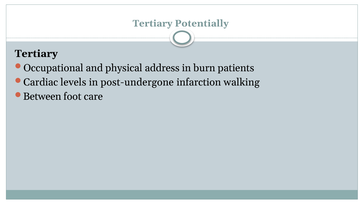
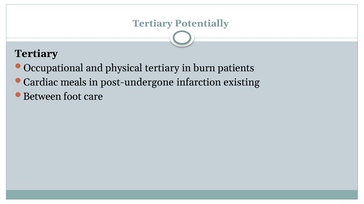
physical address: address -> tertiary
levels: levels -> meals
walking: walking -> existing
